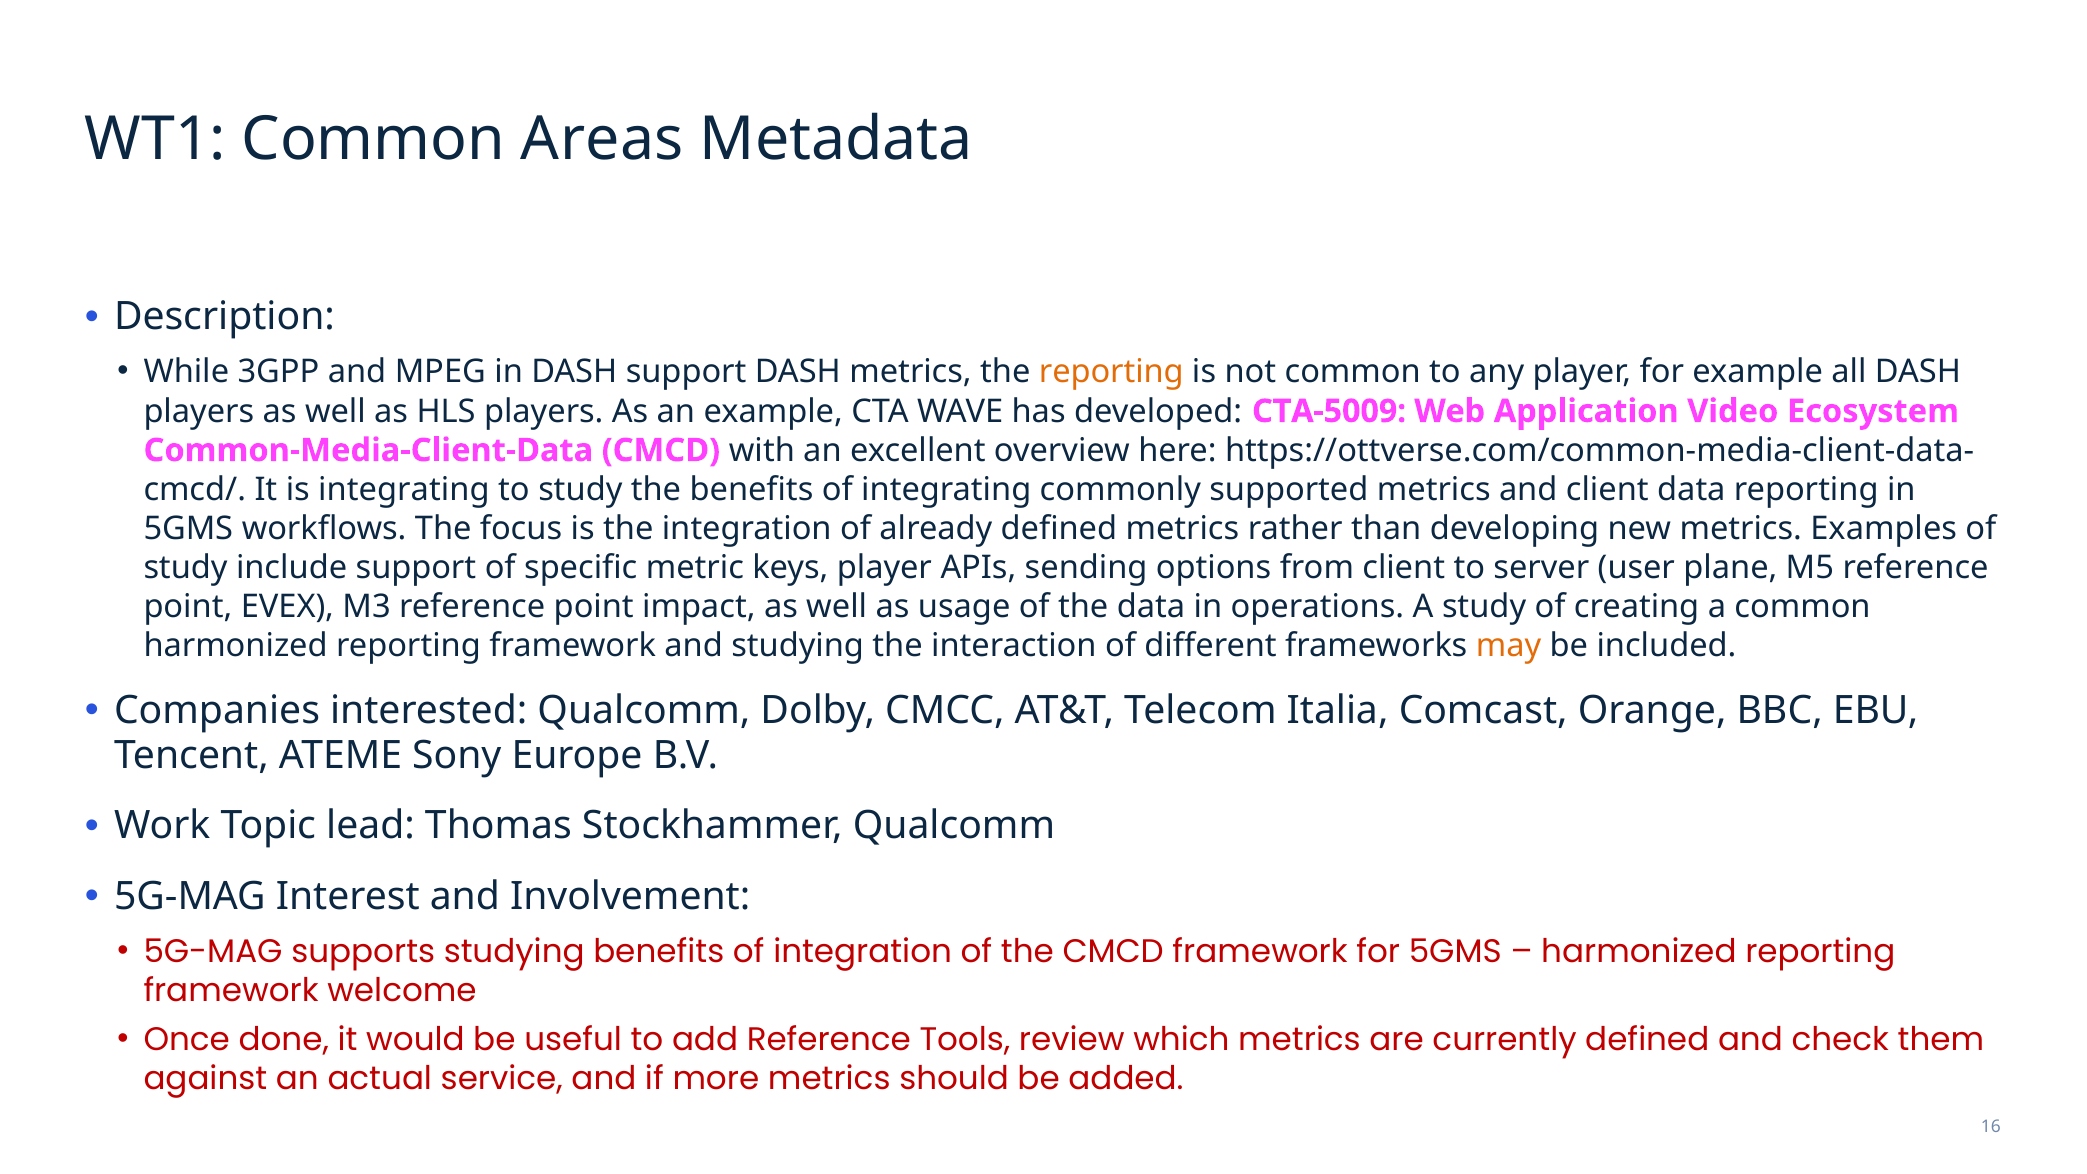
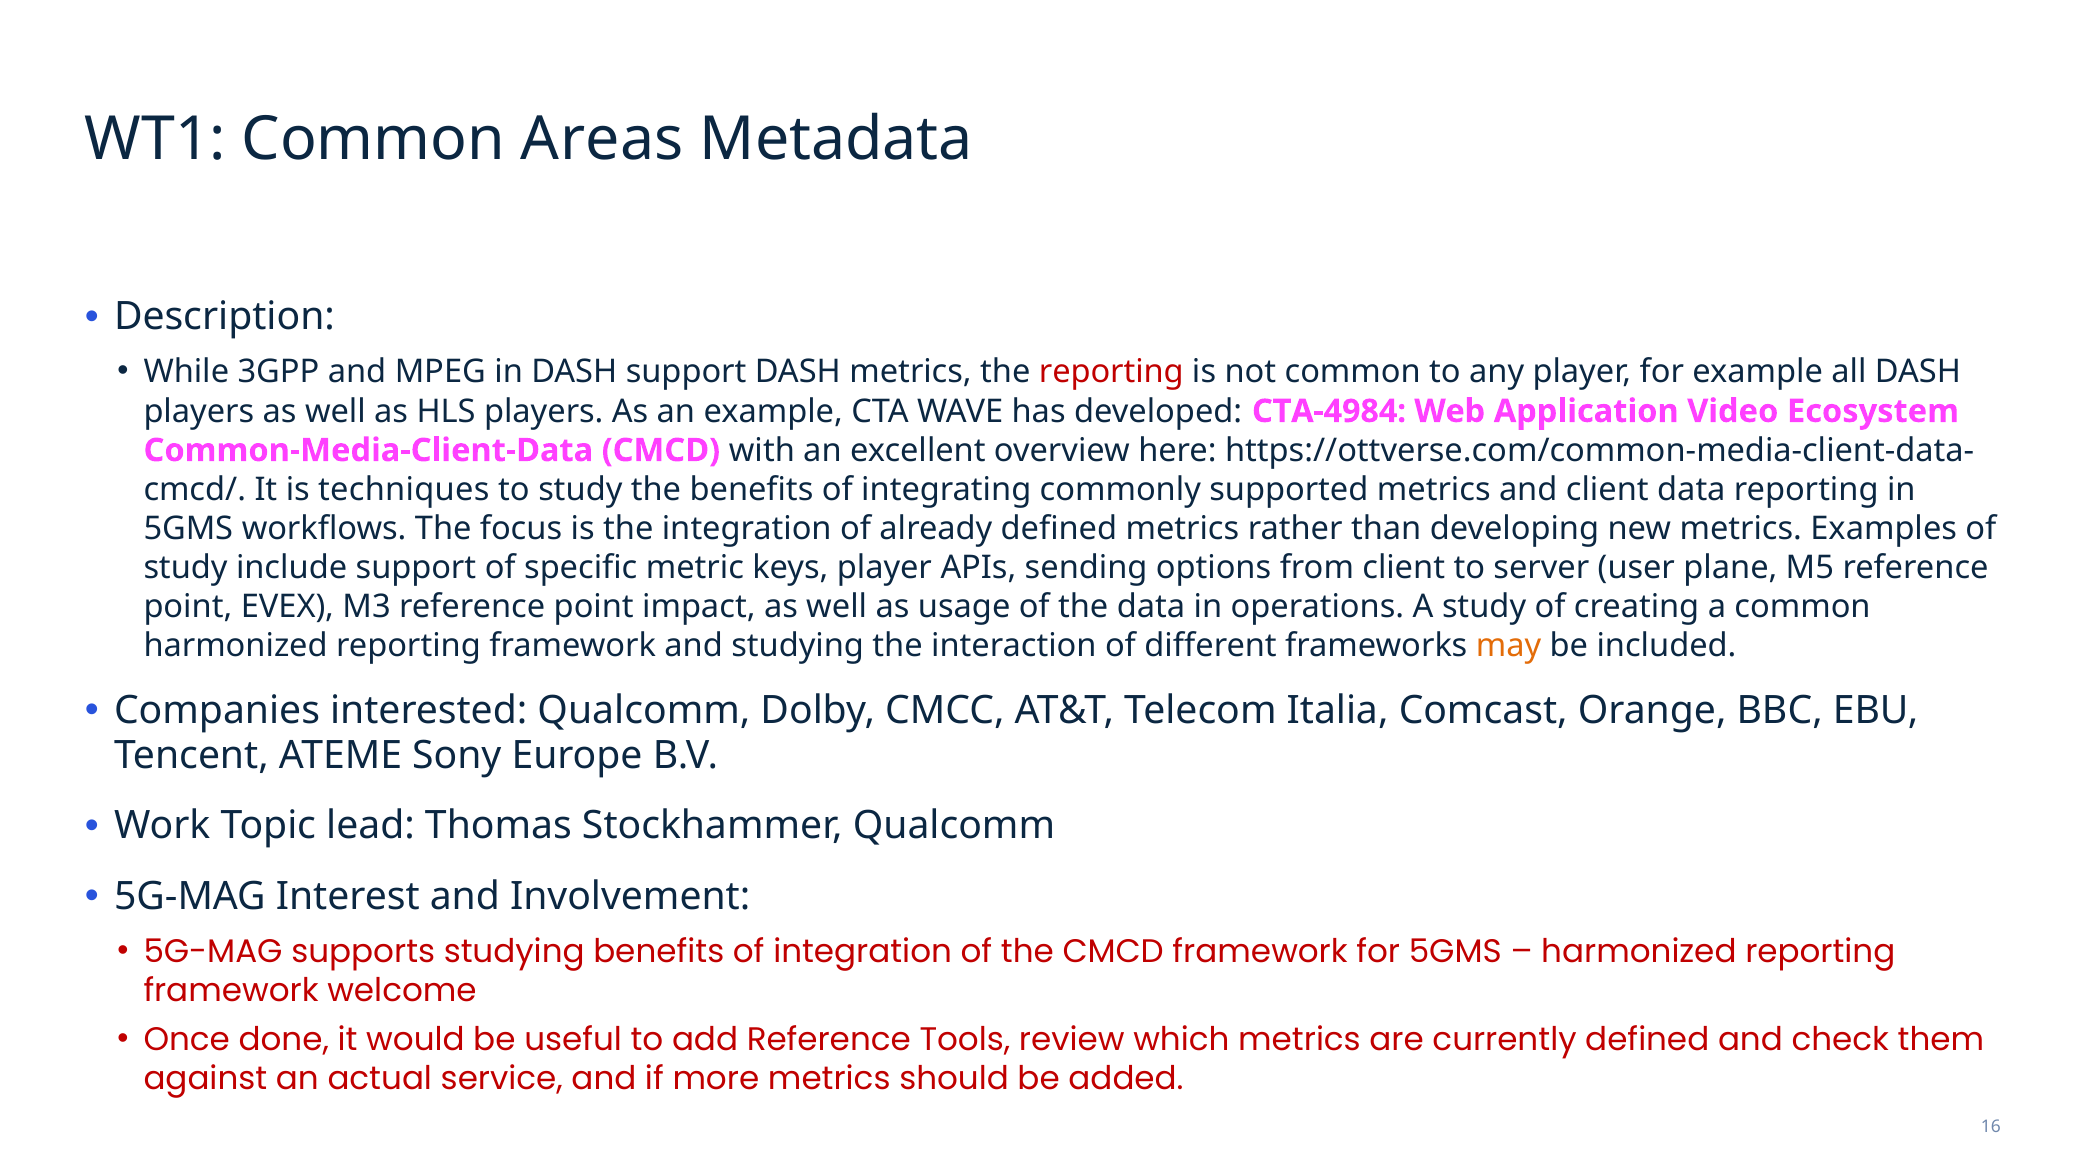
reporting at (1111, 372) colour: orange -> red
CTA-5009: CTA-5009 -> CTA-4984
is integrating: integrating -> techniques
